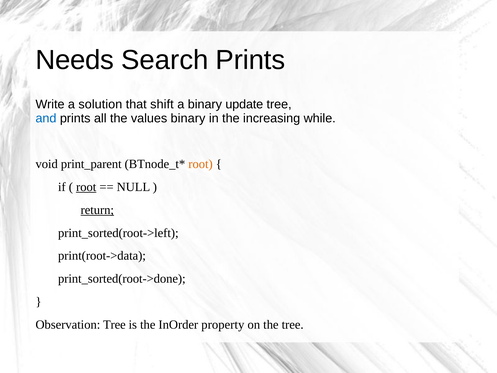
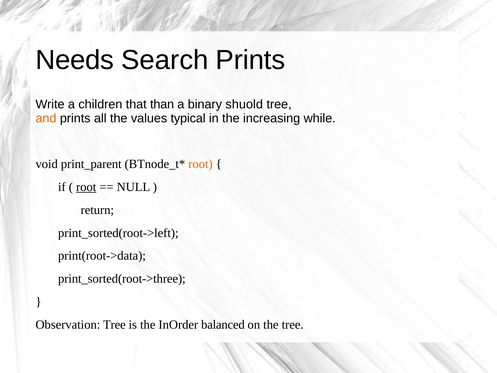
solution: solution -> children
shift: shift -> than
update: update -> shuold
and colour: blue -> orange
values binary: binary -> typical
return underline: present -> none
print_sorted(root->done: print_sorted(root->done -> print_sorted(root->three
property: property -> balanced
